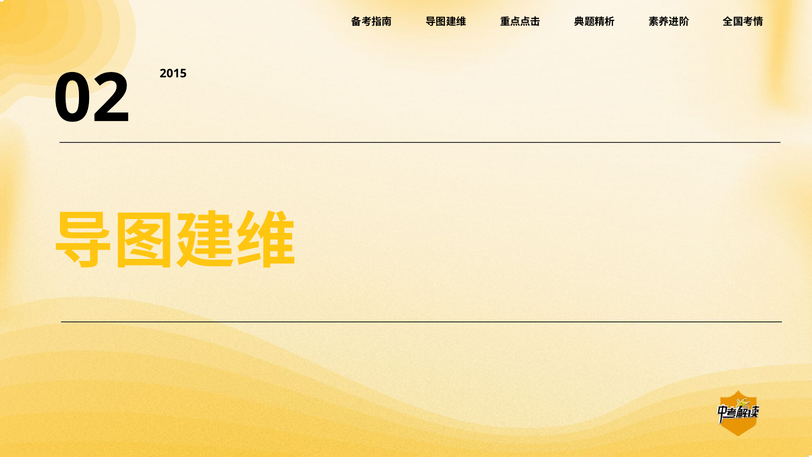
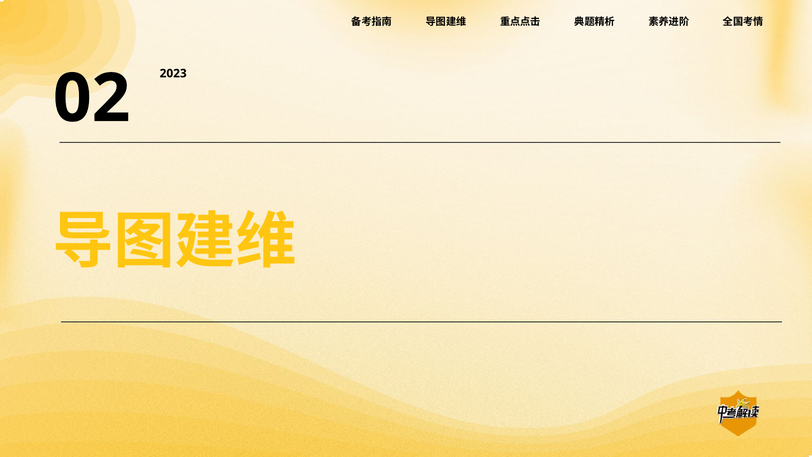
2015: 2015 -> 2023
